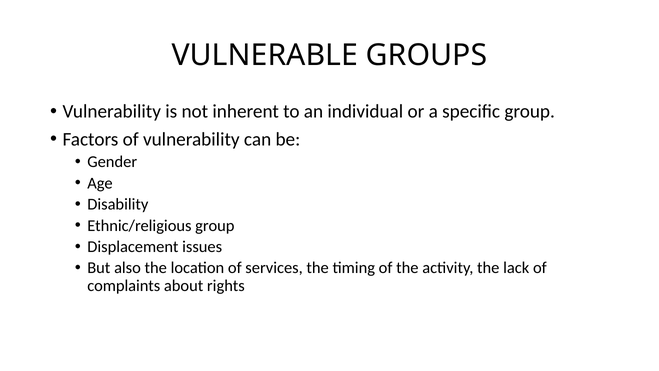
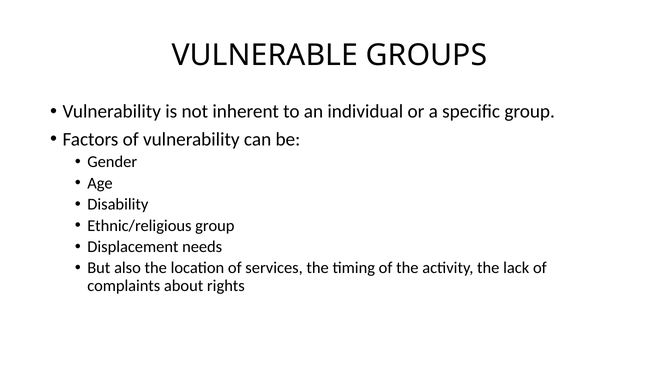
issues: issues -> needs
